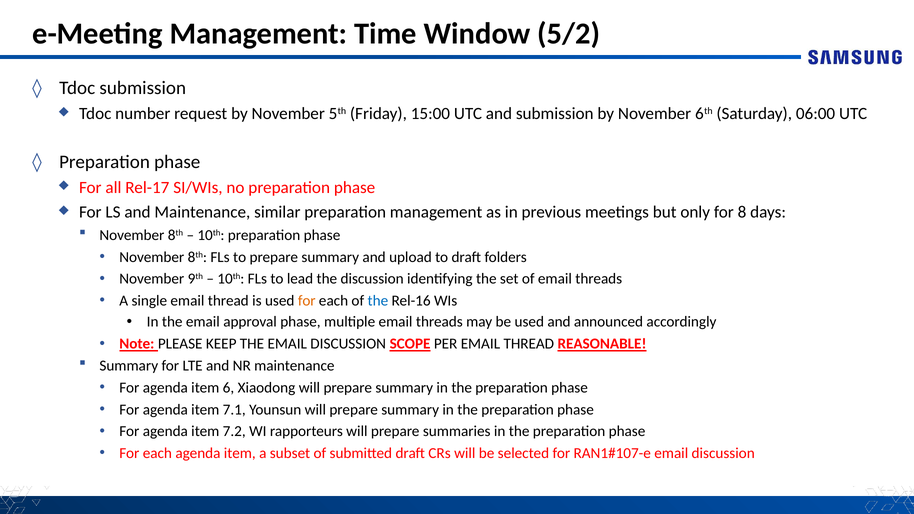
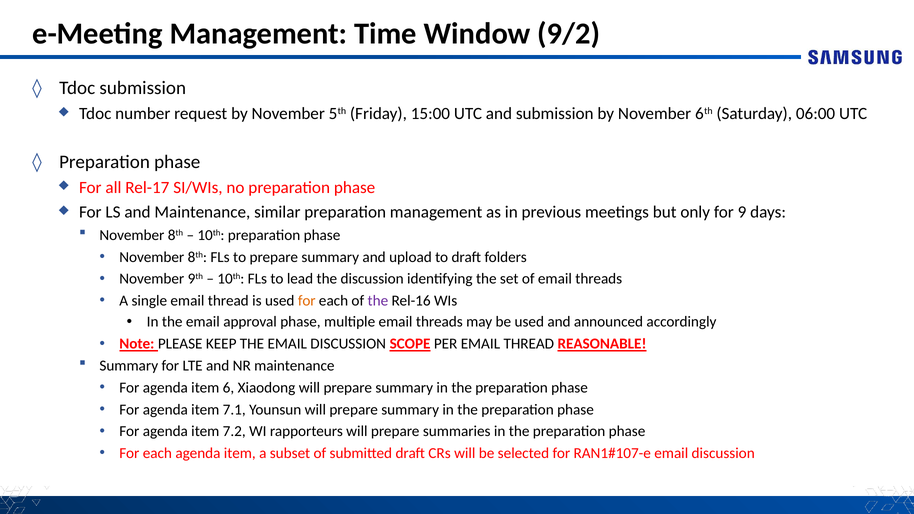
5/2: 5/2 -> 9/2
8: 8 -> 9
the at (378, 301) colour: blue -> purple
